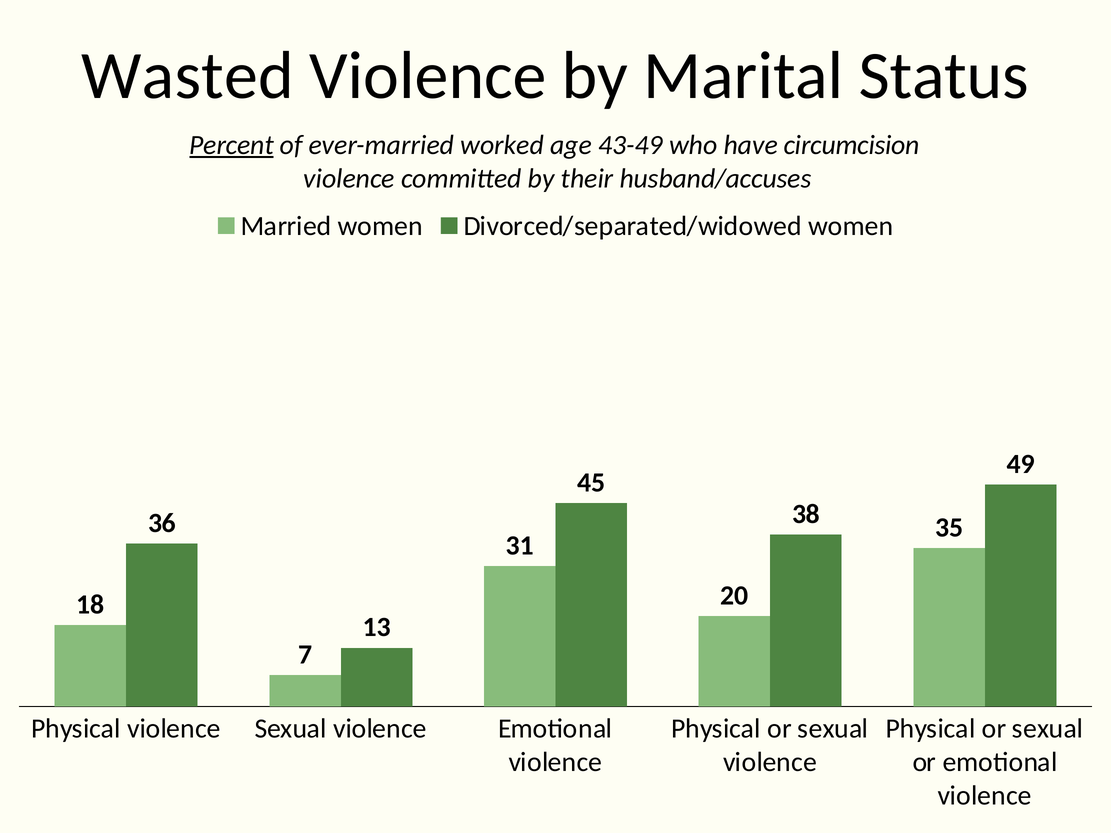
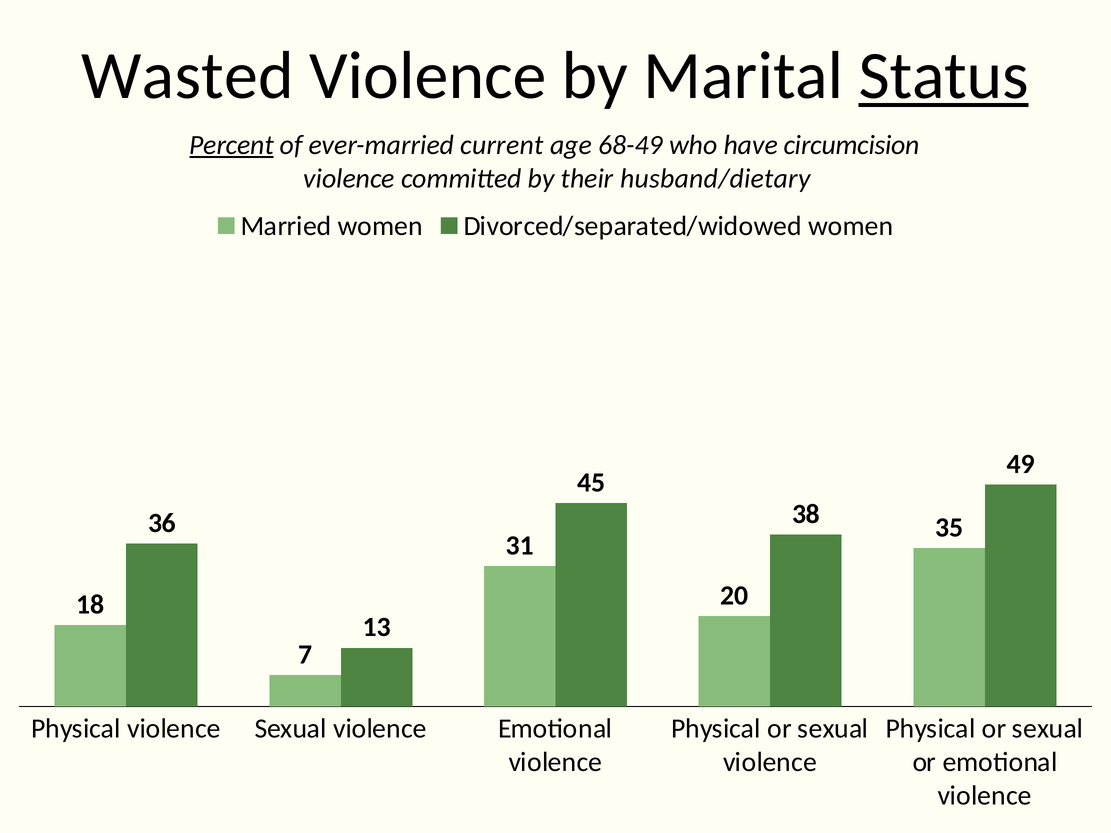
Status underline: none -> present
worked: worked -> current
43-49: 43-49 -> 68-49
husband/accuses: husband/accuses -> husband/dietary
